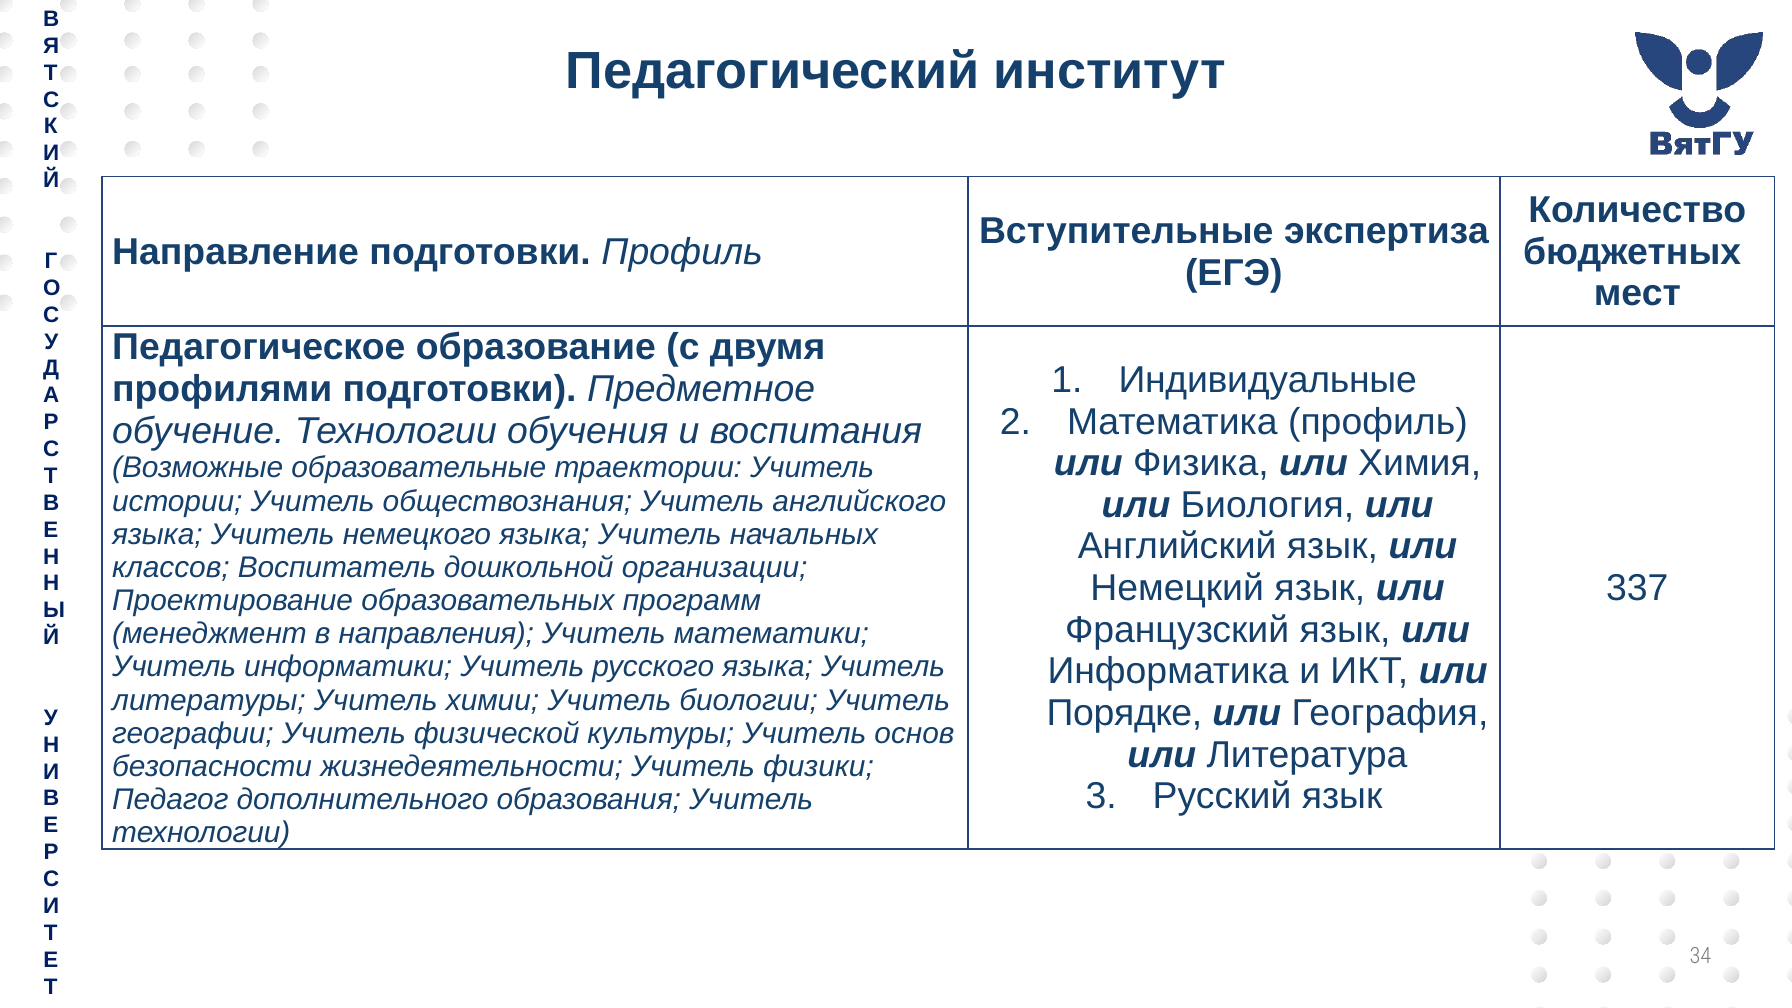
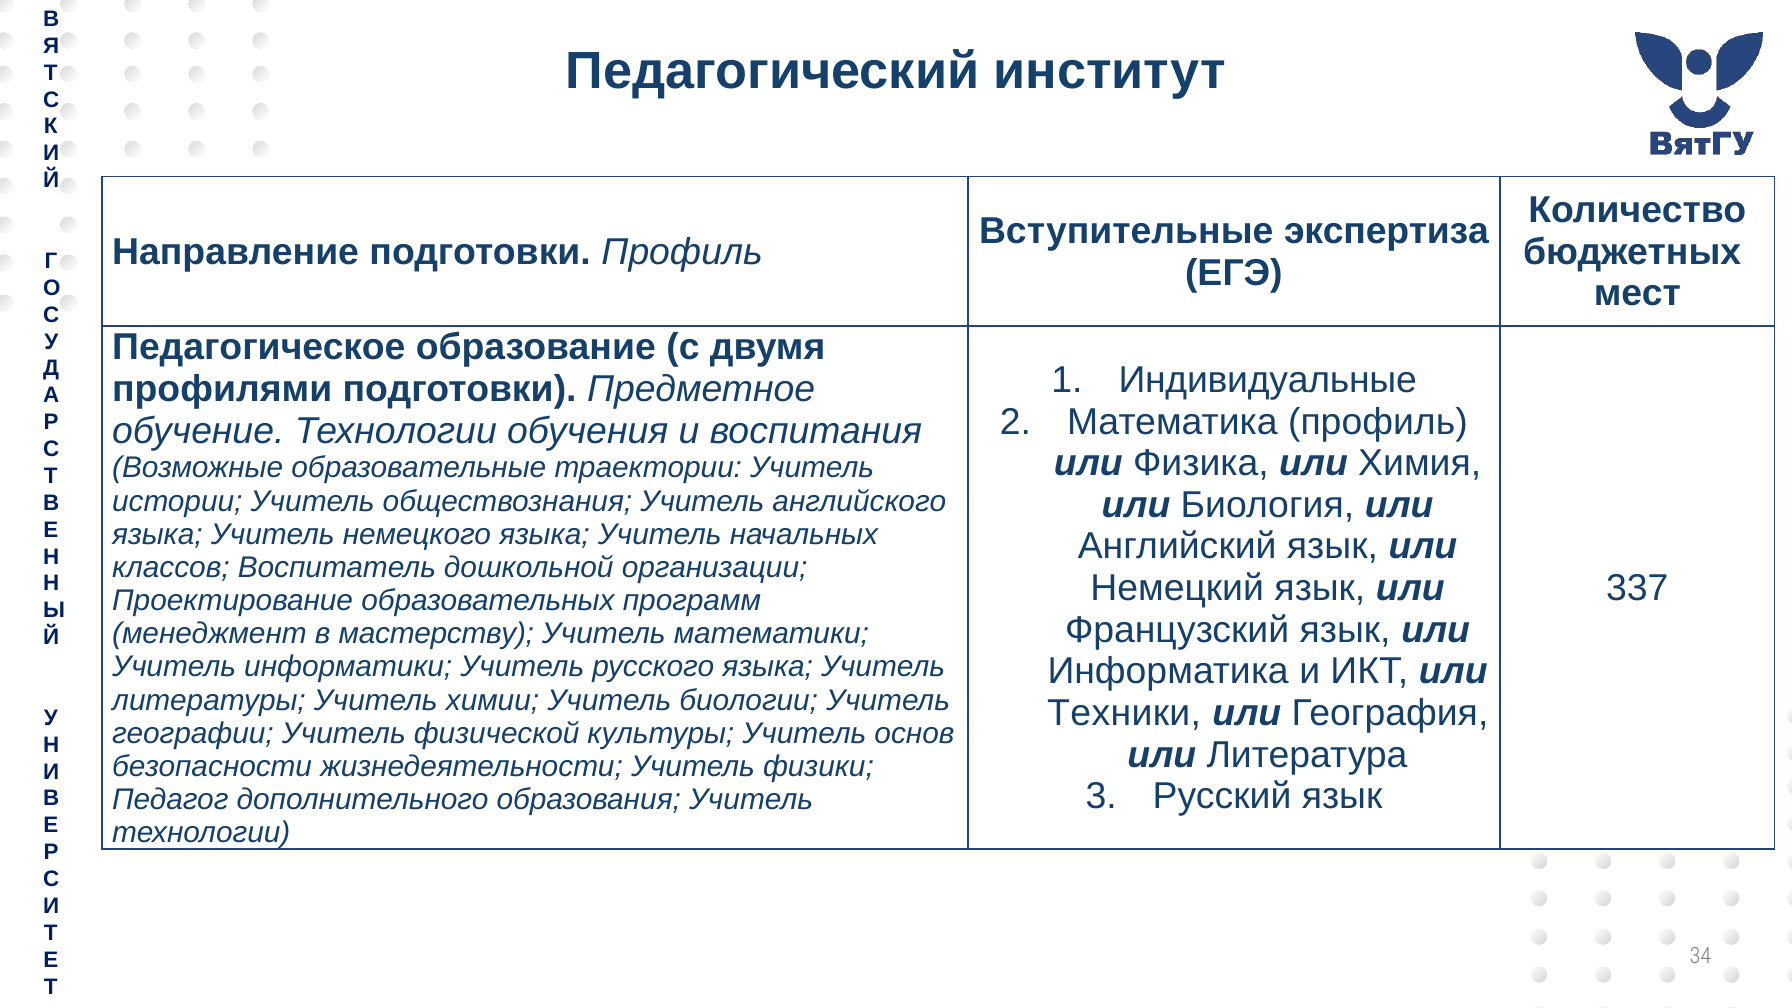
направления: направления -> мастерству
Порядке: Порядке -> Техники
